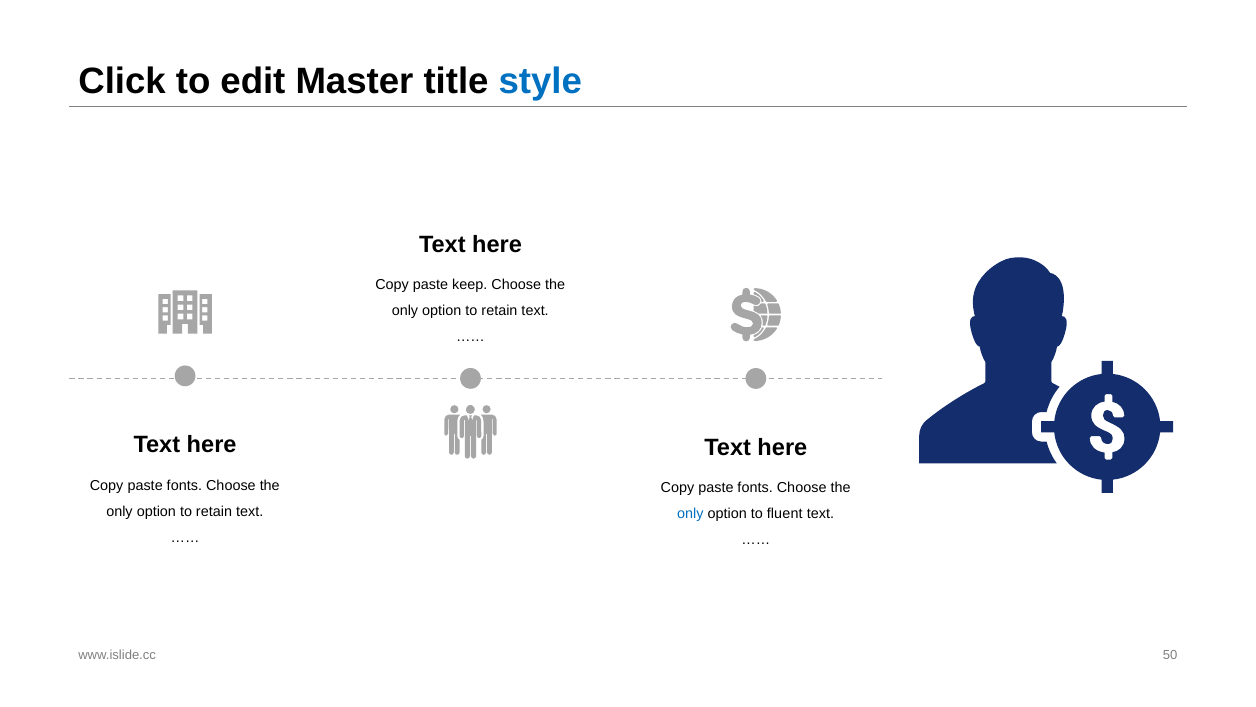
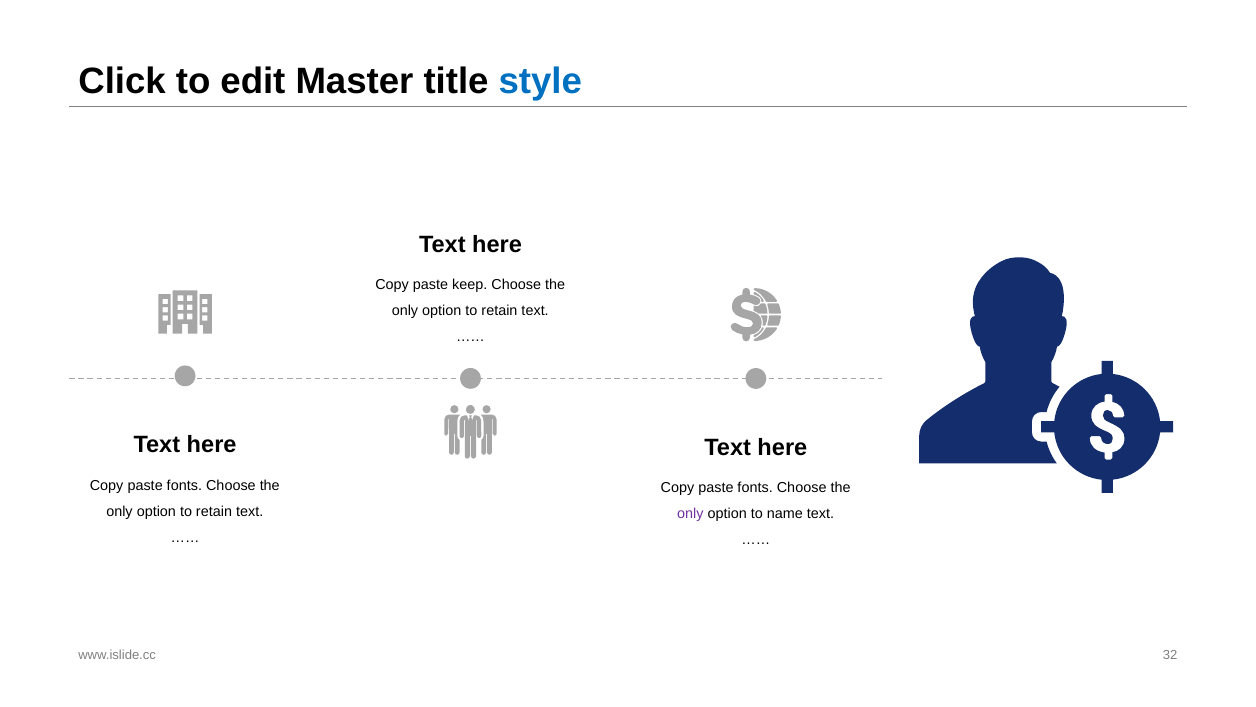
only at (690, 513) colour: blue -> purple
fluent: fluent -> name
50: 50 -> 32
